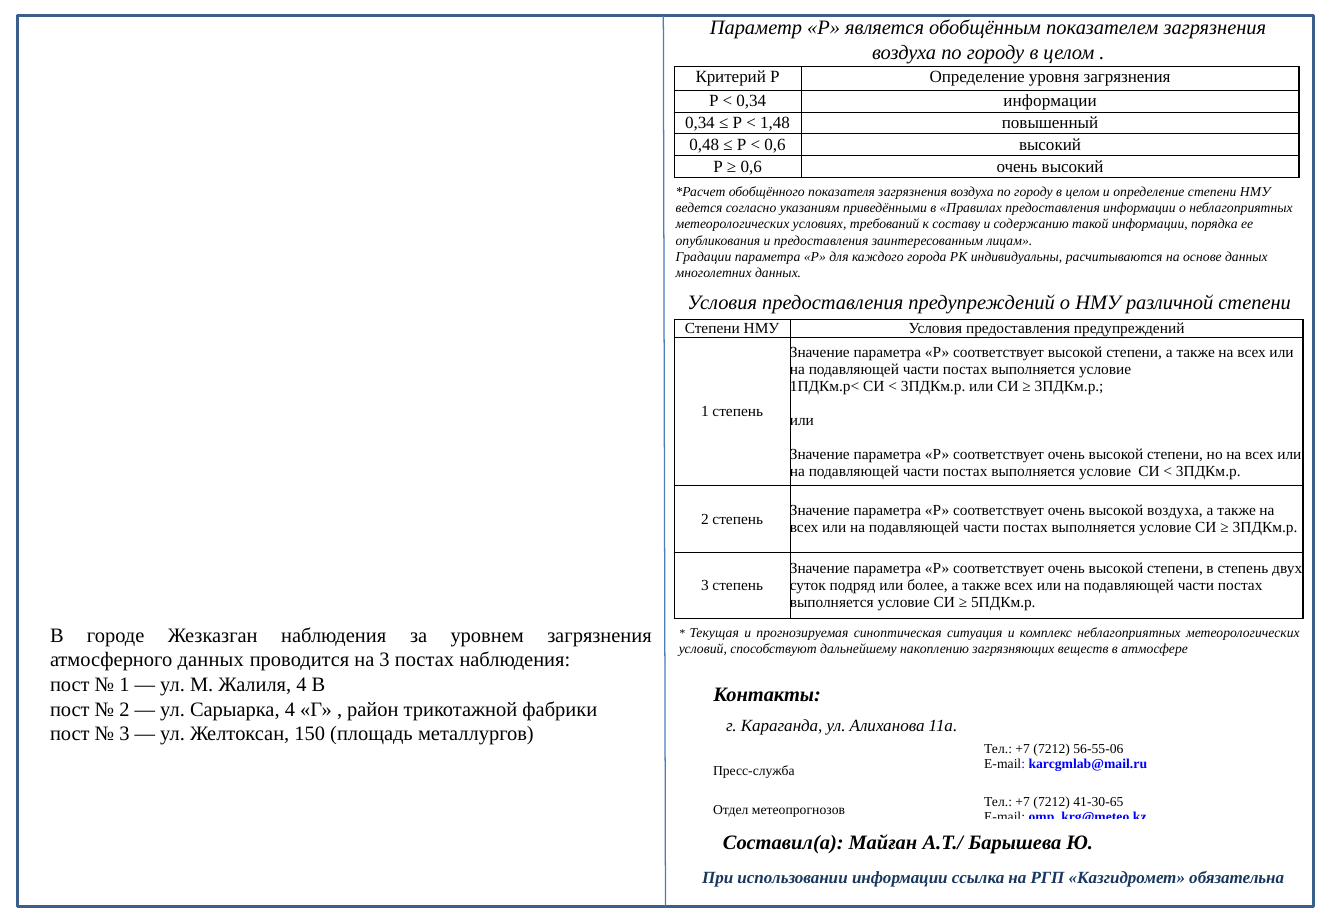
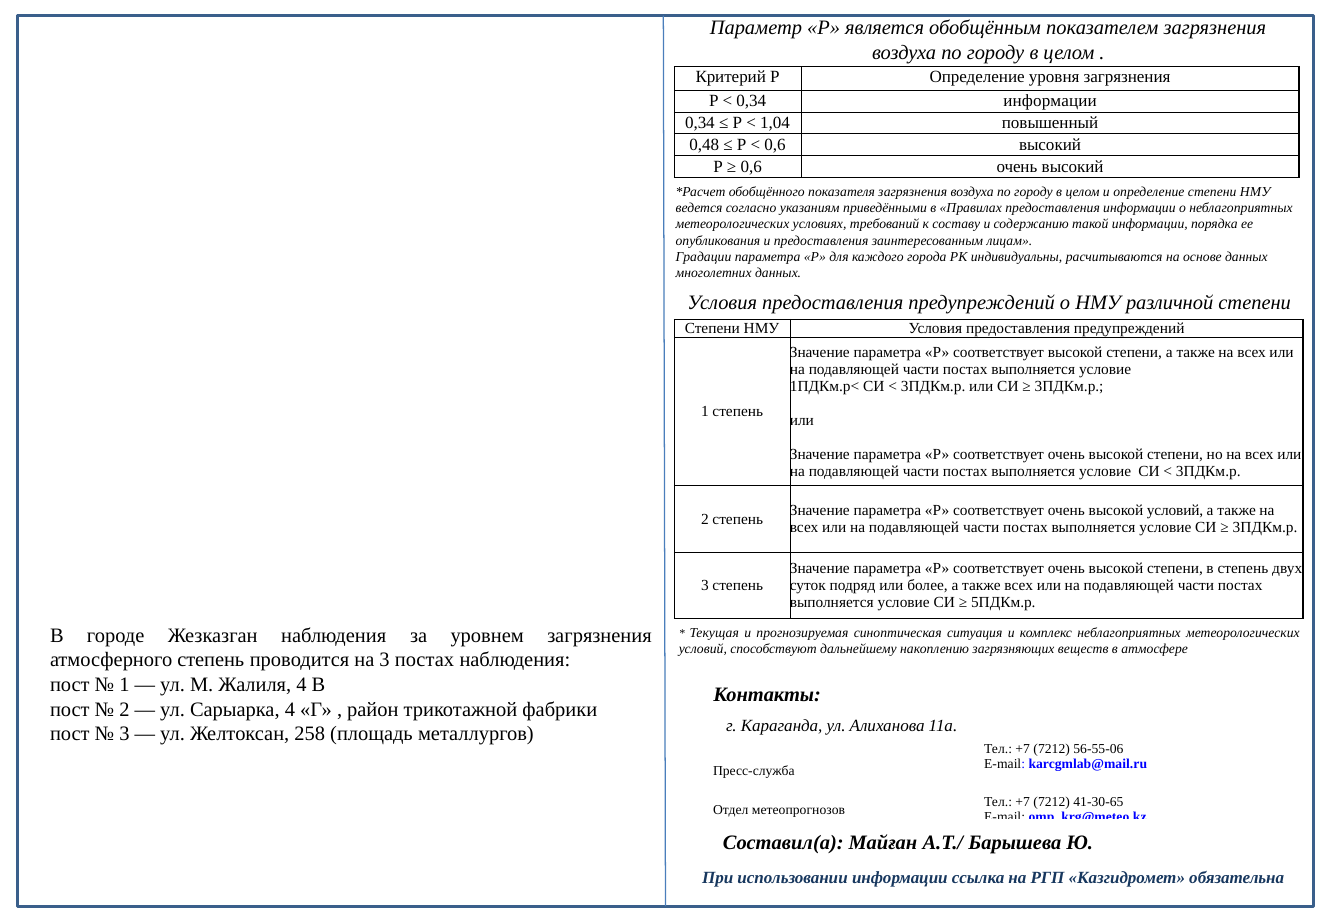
1,48: 1,48 -> 1,04
высокой воздуха: воздуха -> условий
атмосферного данных: данных -> степень
150: 150 -> 258
